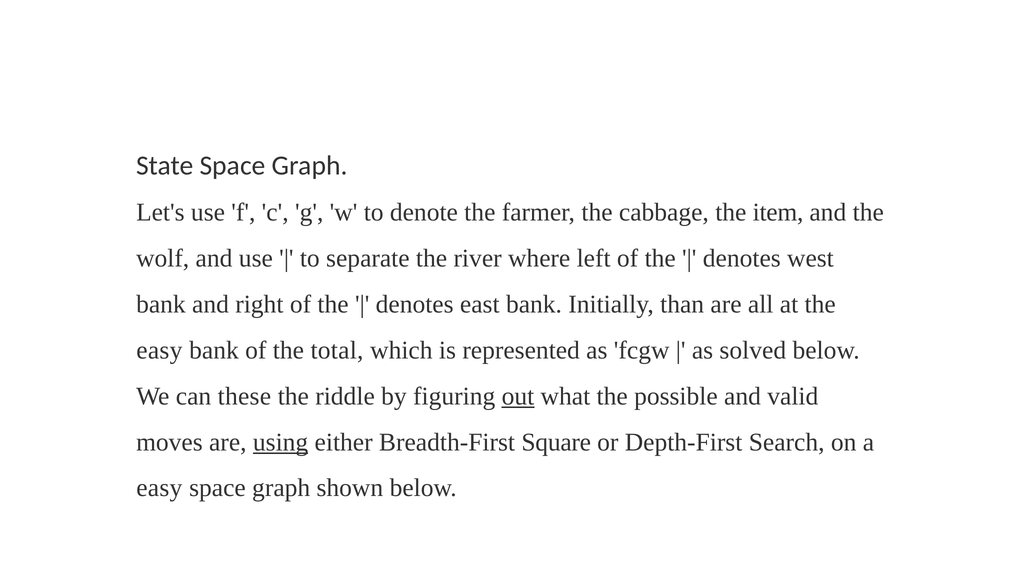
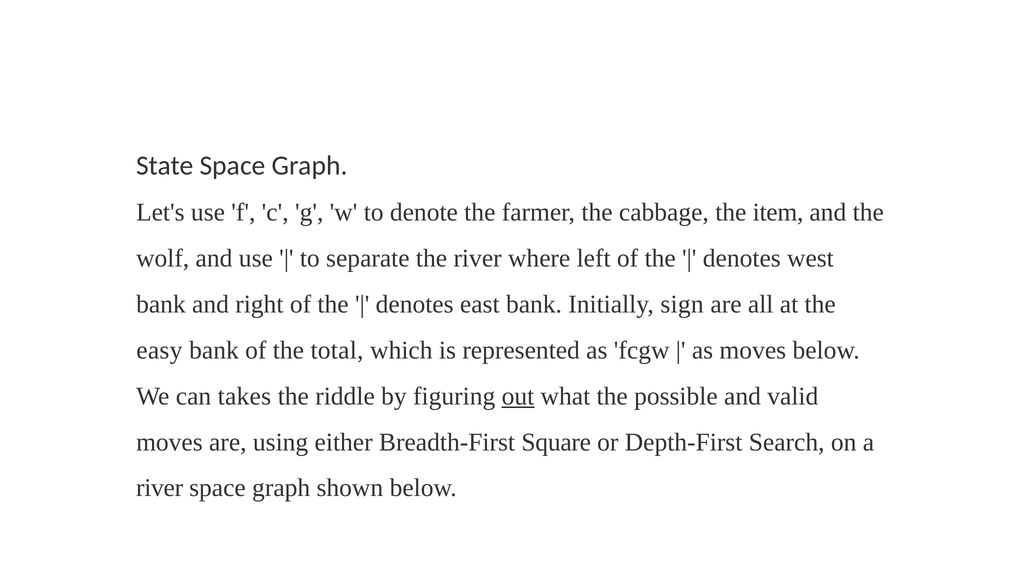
than: than -> sign
as solved: solved -> moves
these: these -> takes
using underline: present -> none
easy at (159, 488): easy -> river
